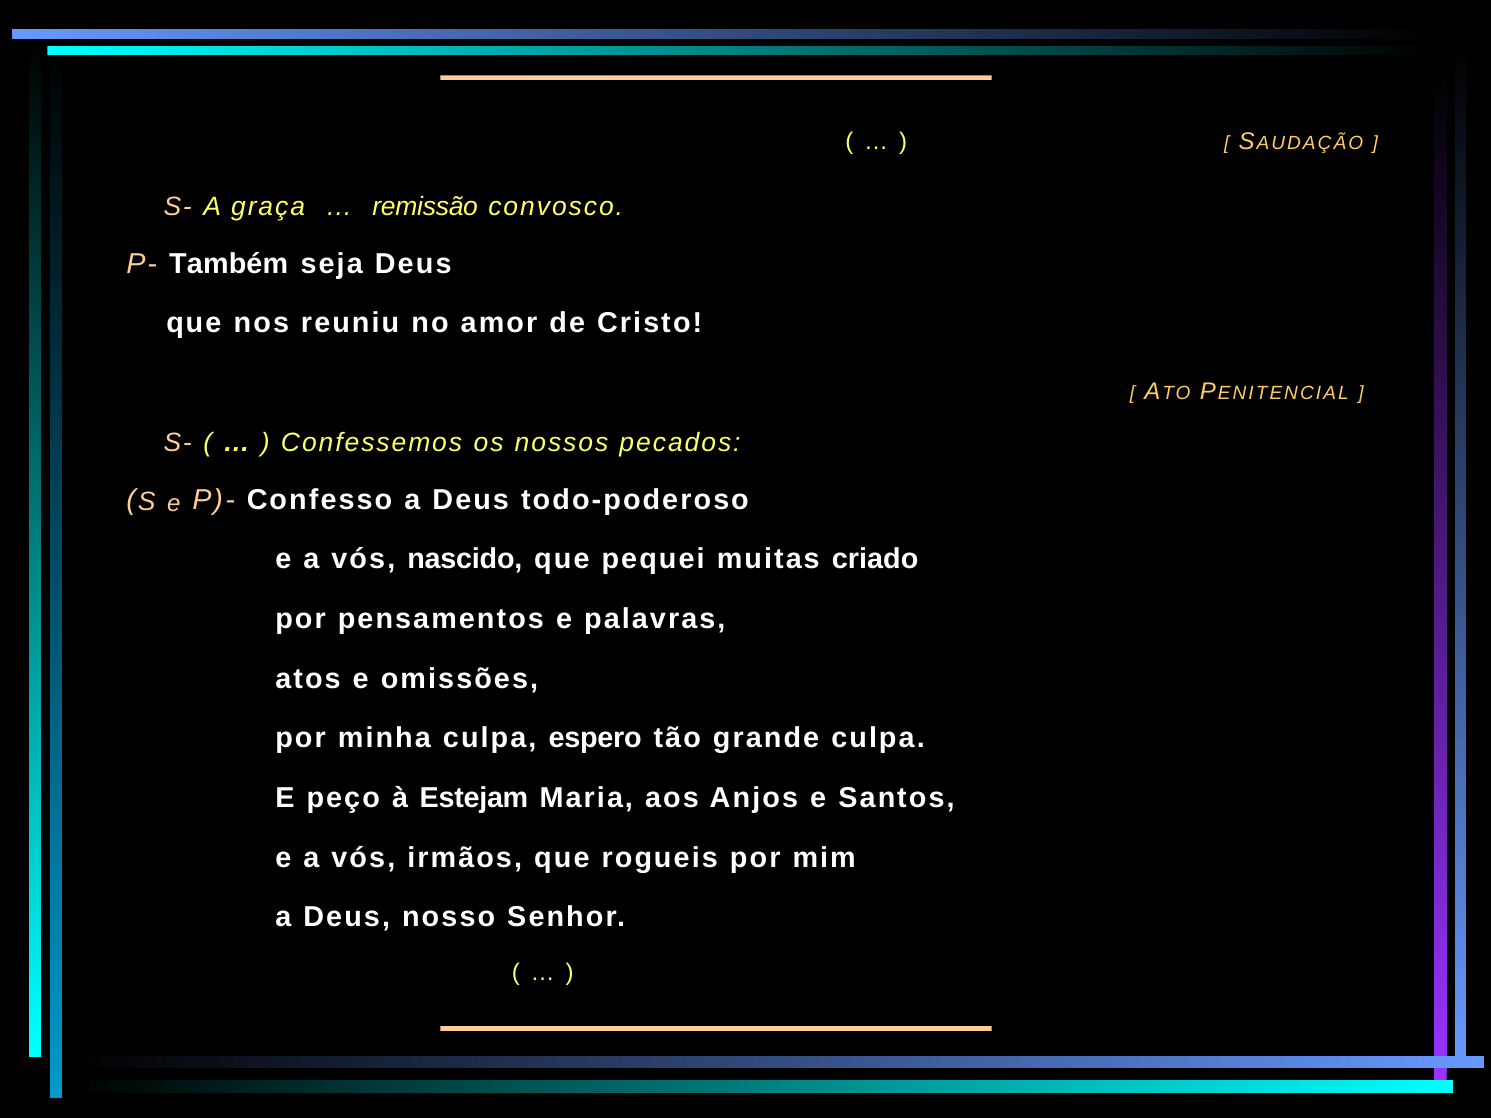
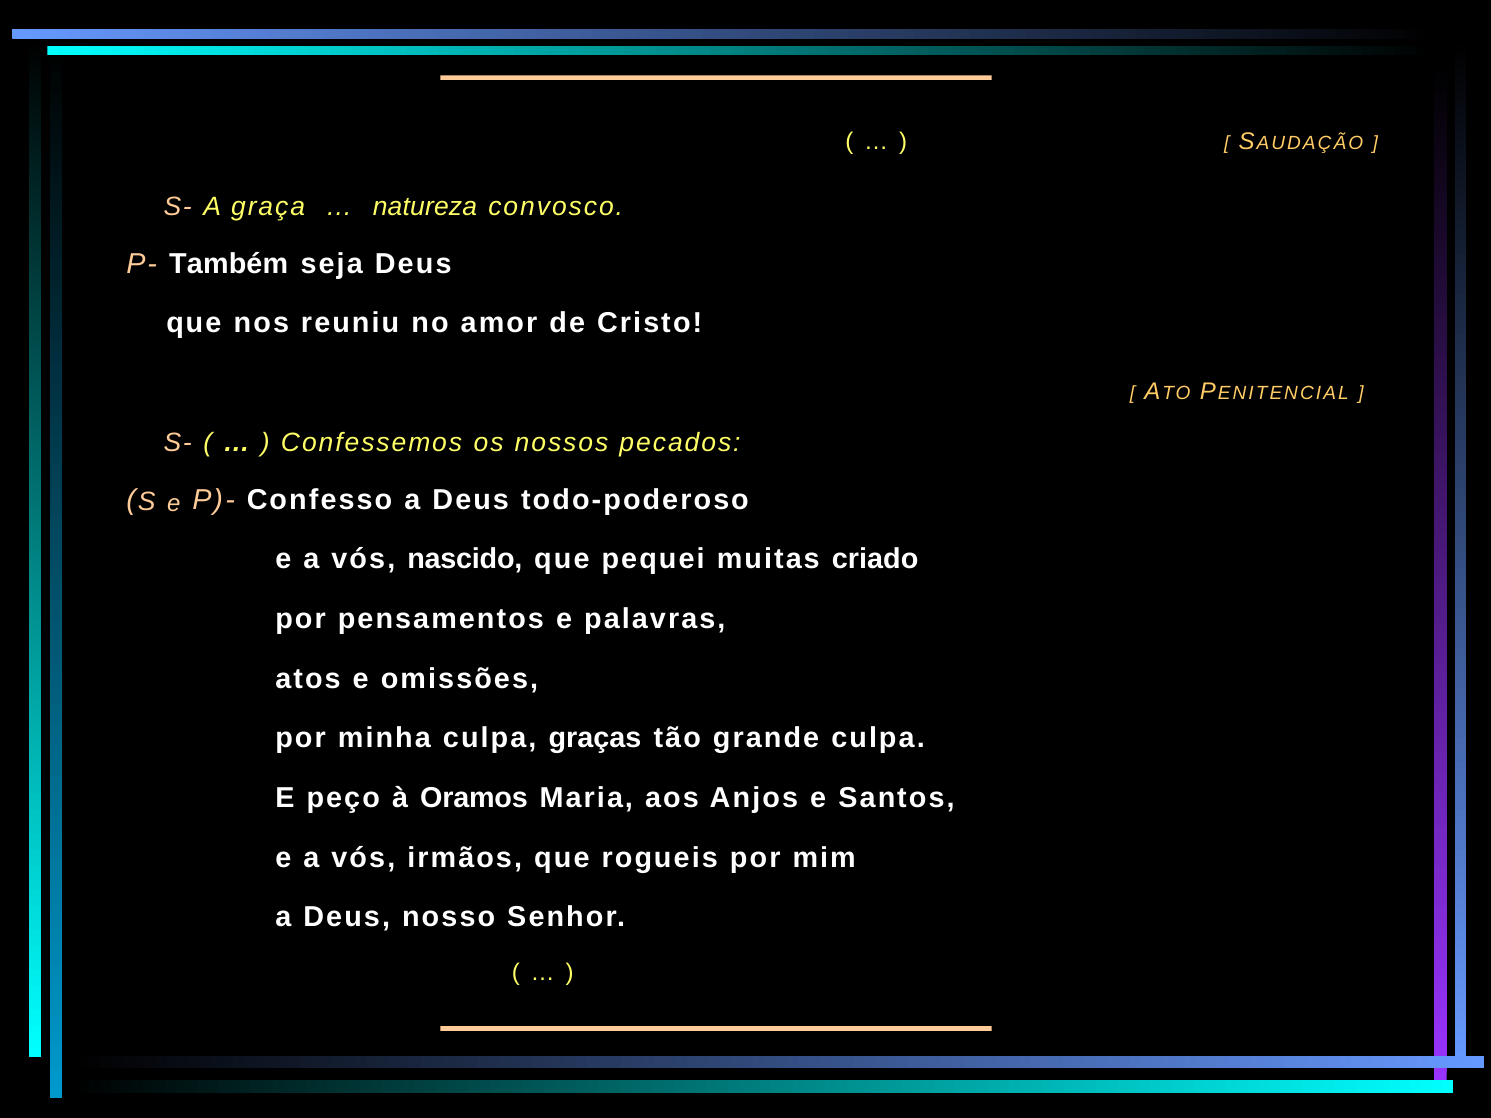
remissão: remissão -> natureza
espero: espero -> graças
Estejam: Estejam -> Oramos
